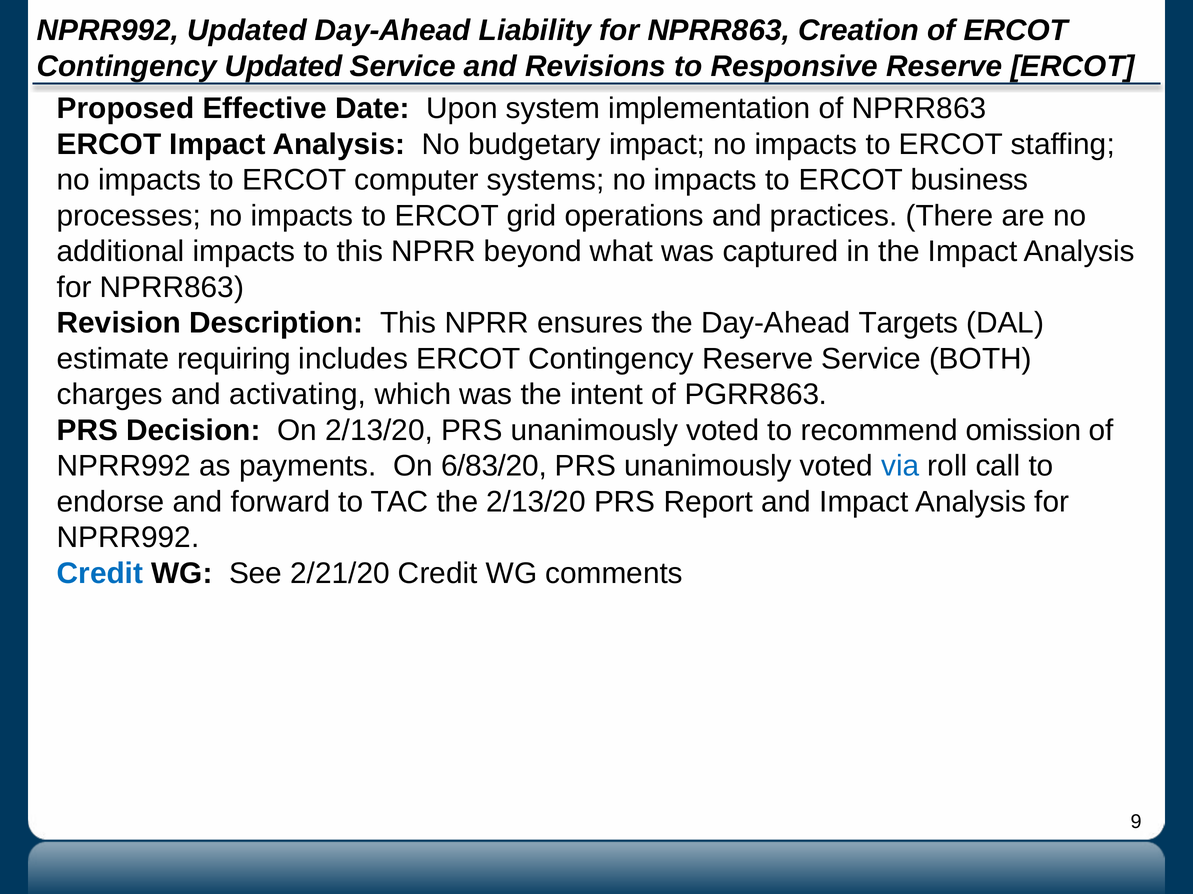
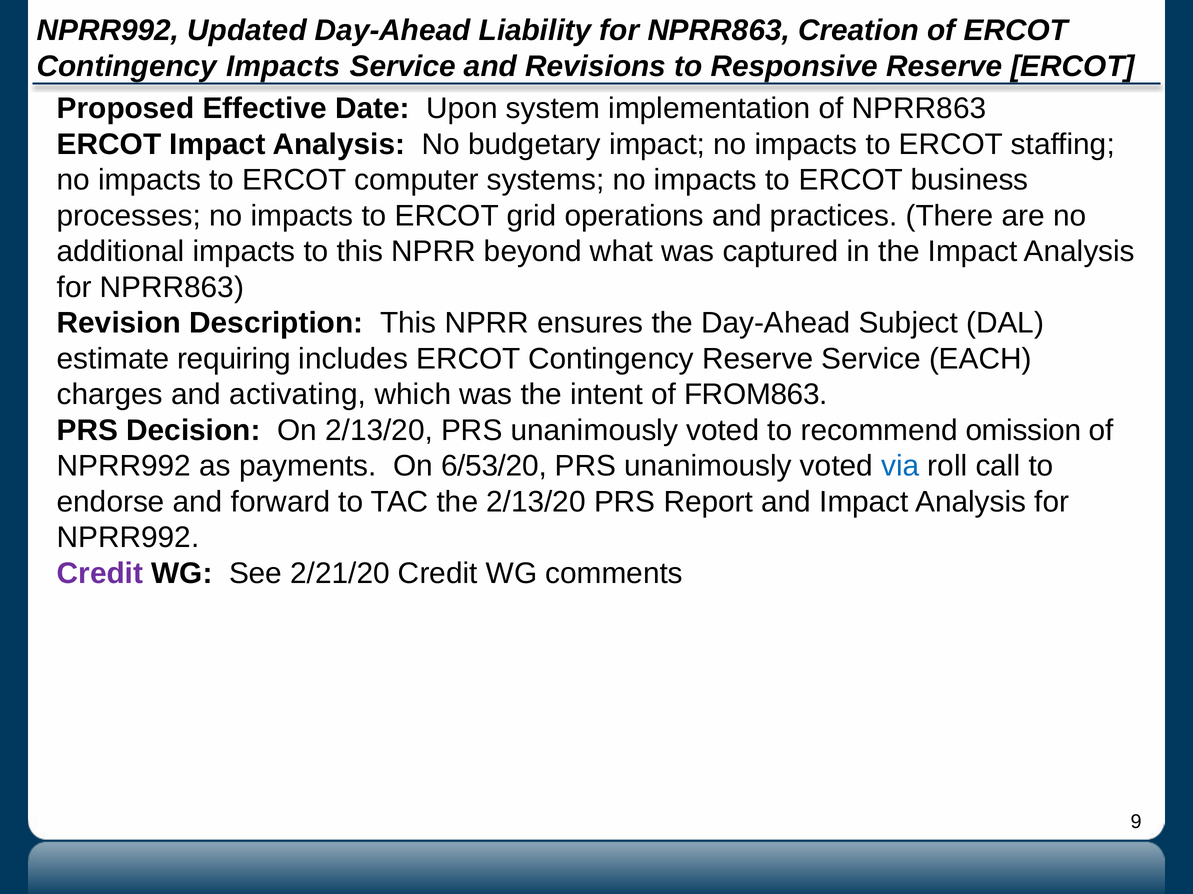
Contingency Updated: Updated -> Impacts
Targets: Targets -> Subject
BOTH: BOTH -> EACH
PGRR863: PGRR863 -> FROM863
6/83/20: 6/83/20 -> 6/53/20
Credit at (100, 574) colour: blue -> purple
